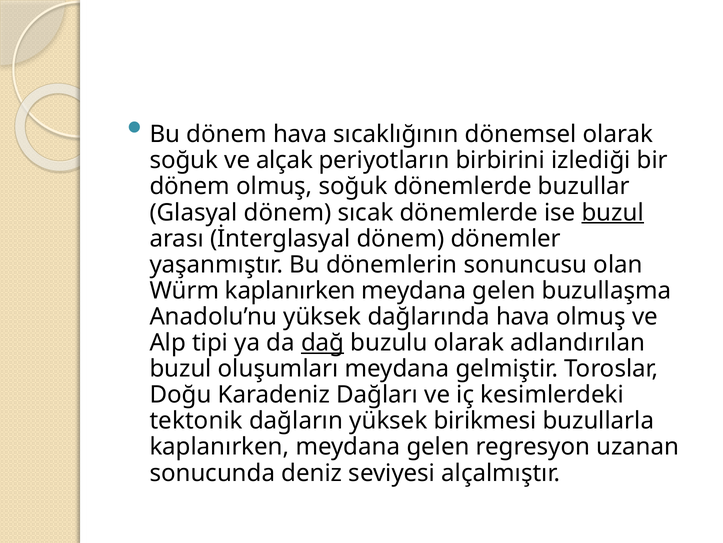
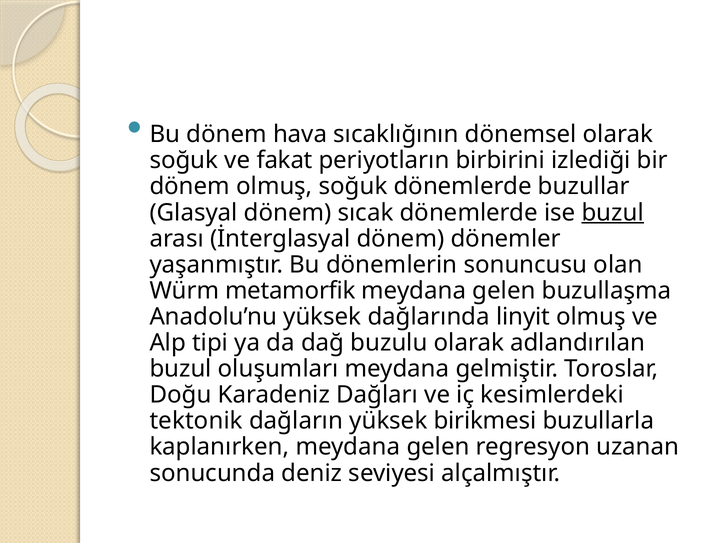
alçak: alçak -> fakat
Würm kaplanırken: kaplanırken -> metamorfik
dağlarında hava: hava -> linyit
dağ underline: present -> none
